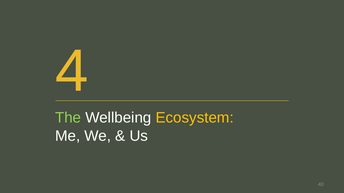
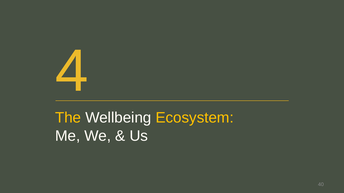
The colour: light green -> yellow
